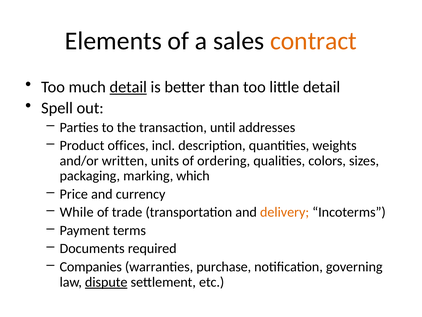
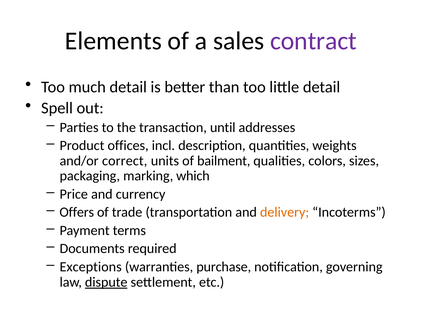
contract colour: orange -> purple
detail at (128, 87) underline: present -> none
written: written -> correct
ordering: ordering -> bailment
While: While -> Offers
Companies: Companies -> Exceptions
